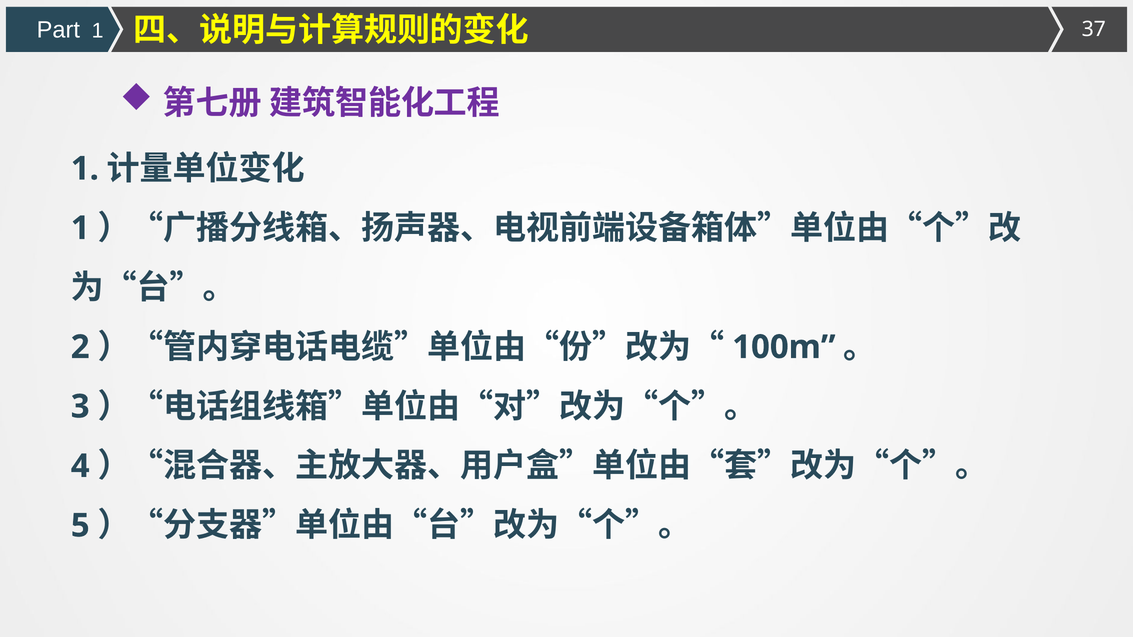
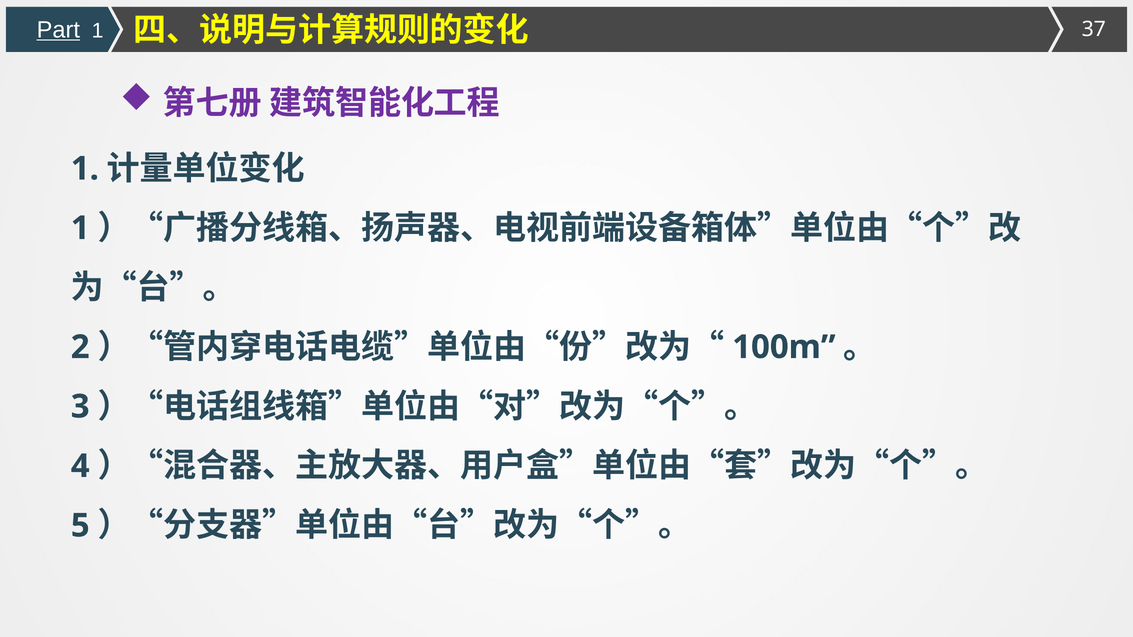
Part underline: none -> present
